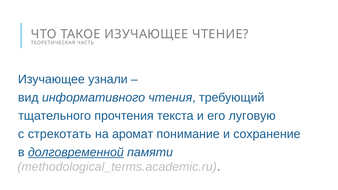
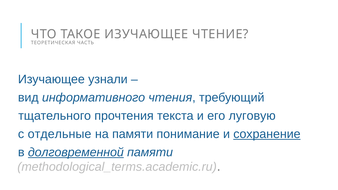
стрекотать: стрекотать -> отдельные
на аромат: аромат -> памяти
сохранение underline: none -> present
